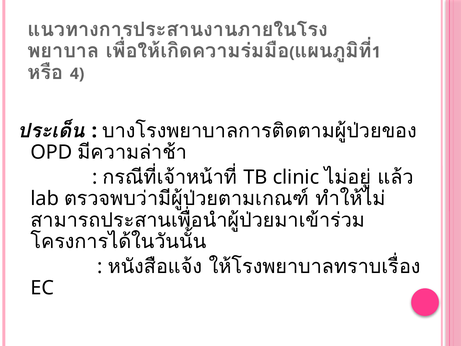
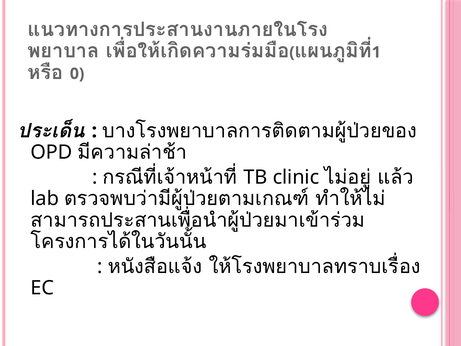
4: 4 -> 0
